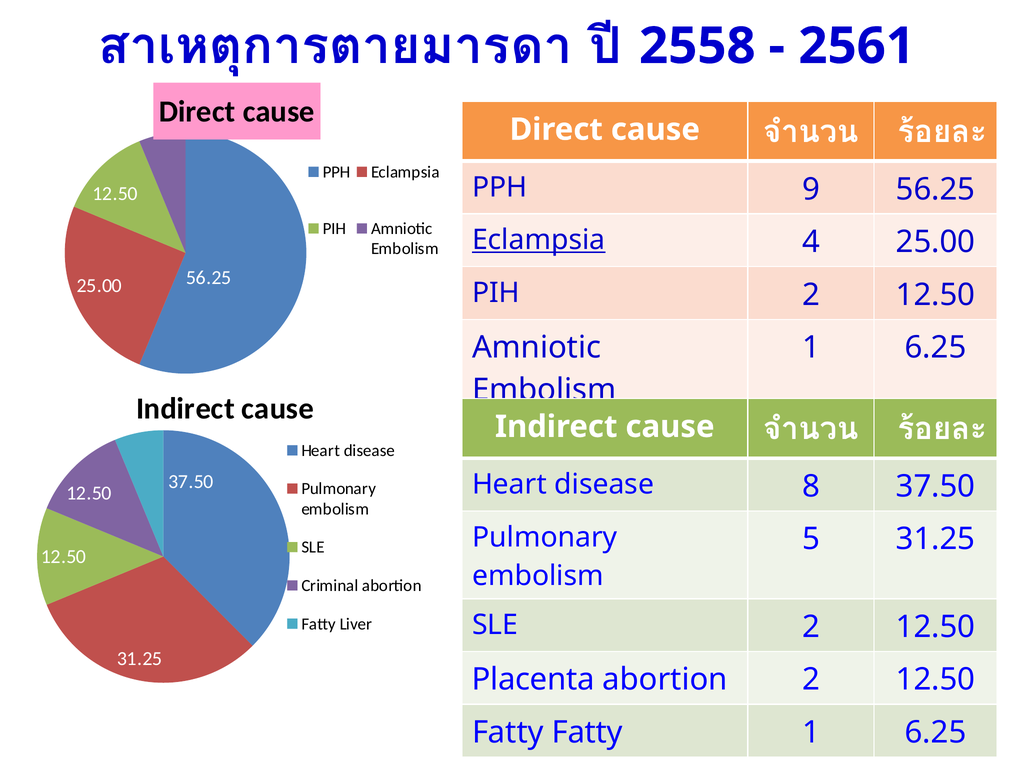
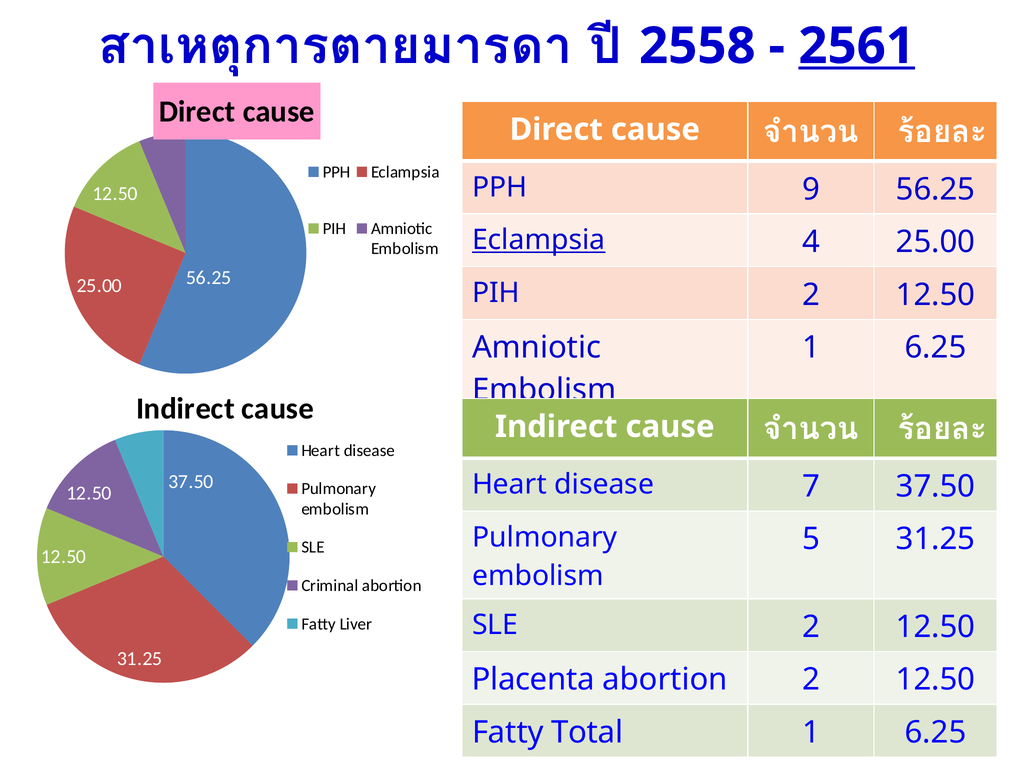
2561 underline: none -> present
8: 8 -> 7
Fatty Fatty: Fatty -> Total
